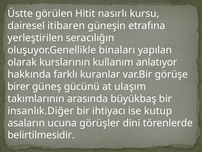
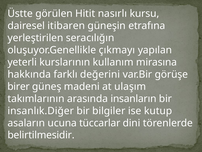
binaları: binaları -> çıkmayı
olarak: olarak -> yeterli
anlatıyor: anlatıyor -> mirasına
kuranlar: kuranlar -> değerini
gücünü: gücünü -> madeni
büyükbaş: büyükbaş -> insanların
ihtiyacı: ihtiyacı -> bilgiler
görüşler: görüşler -> tüccarlar
